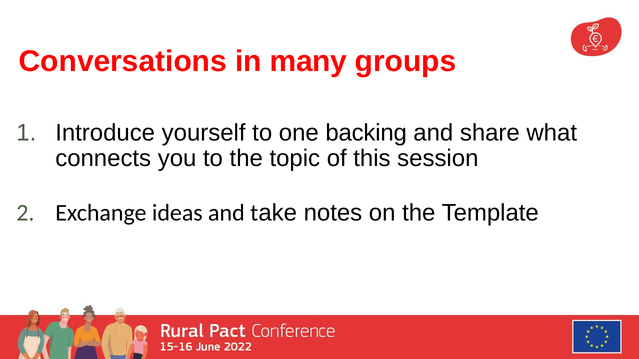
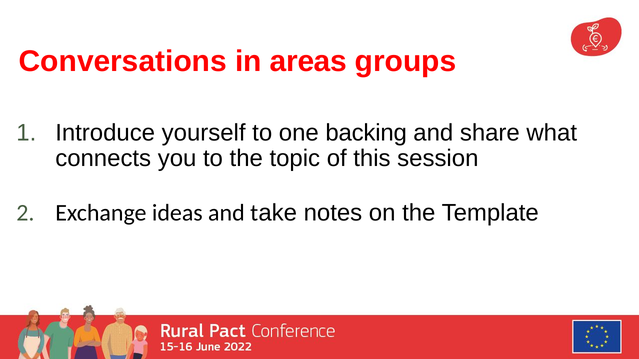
many: many -> areas
